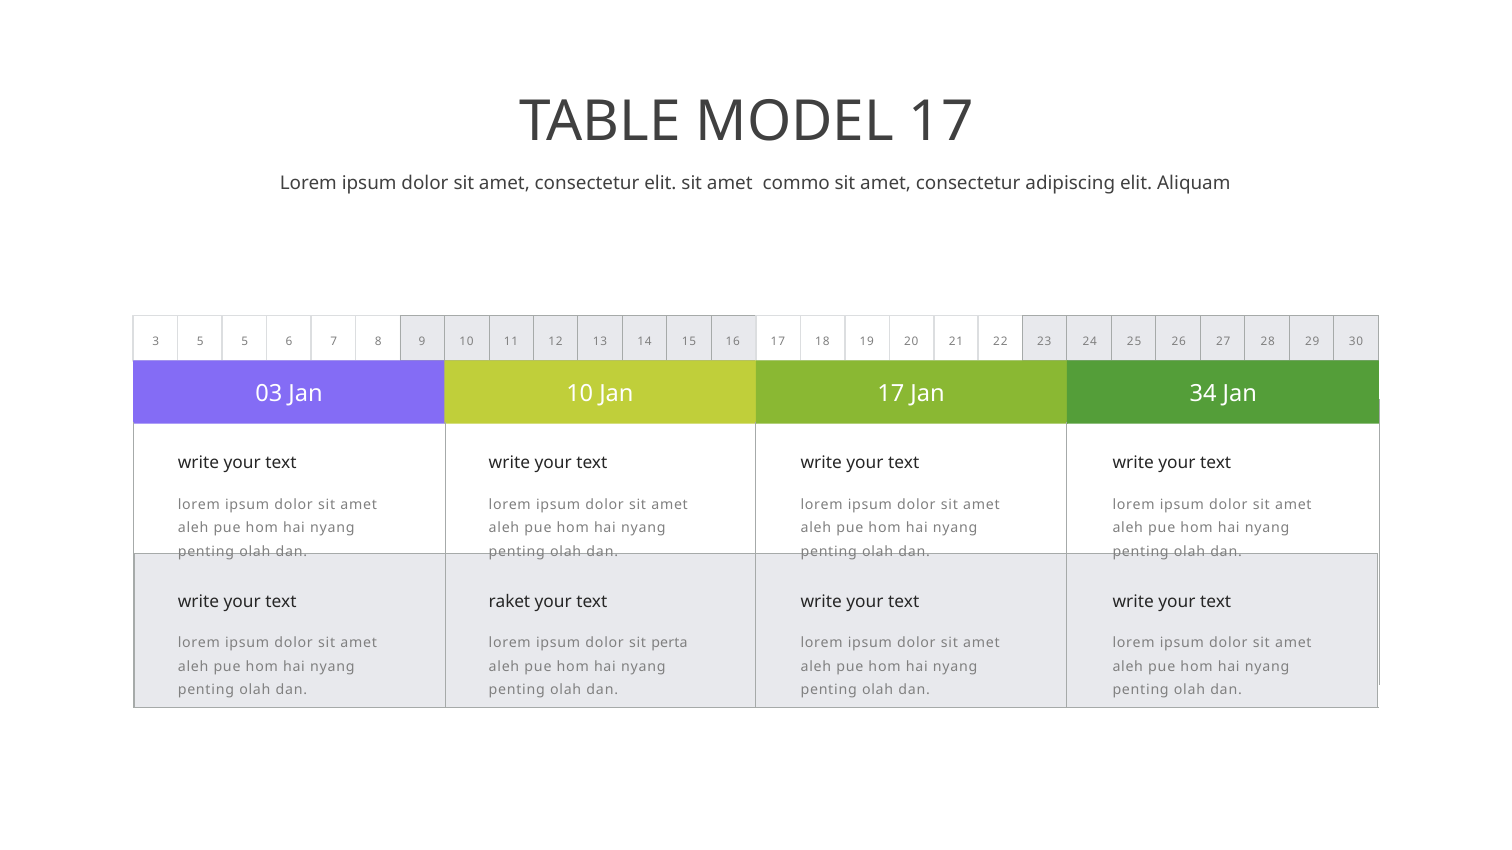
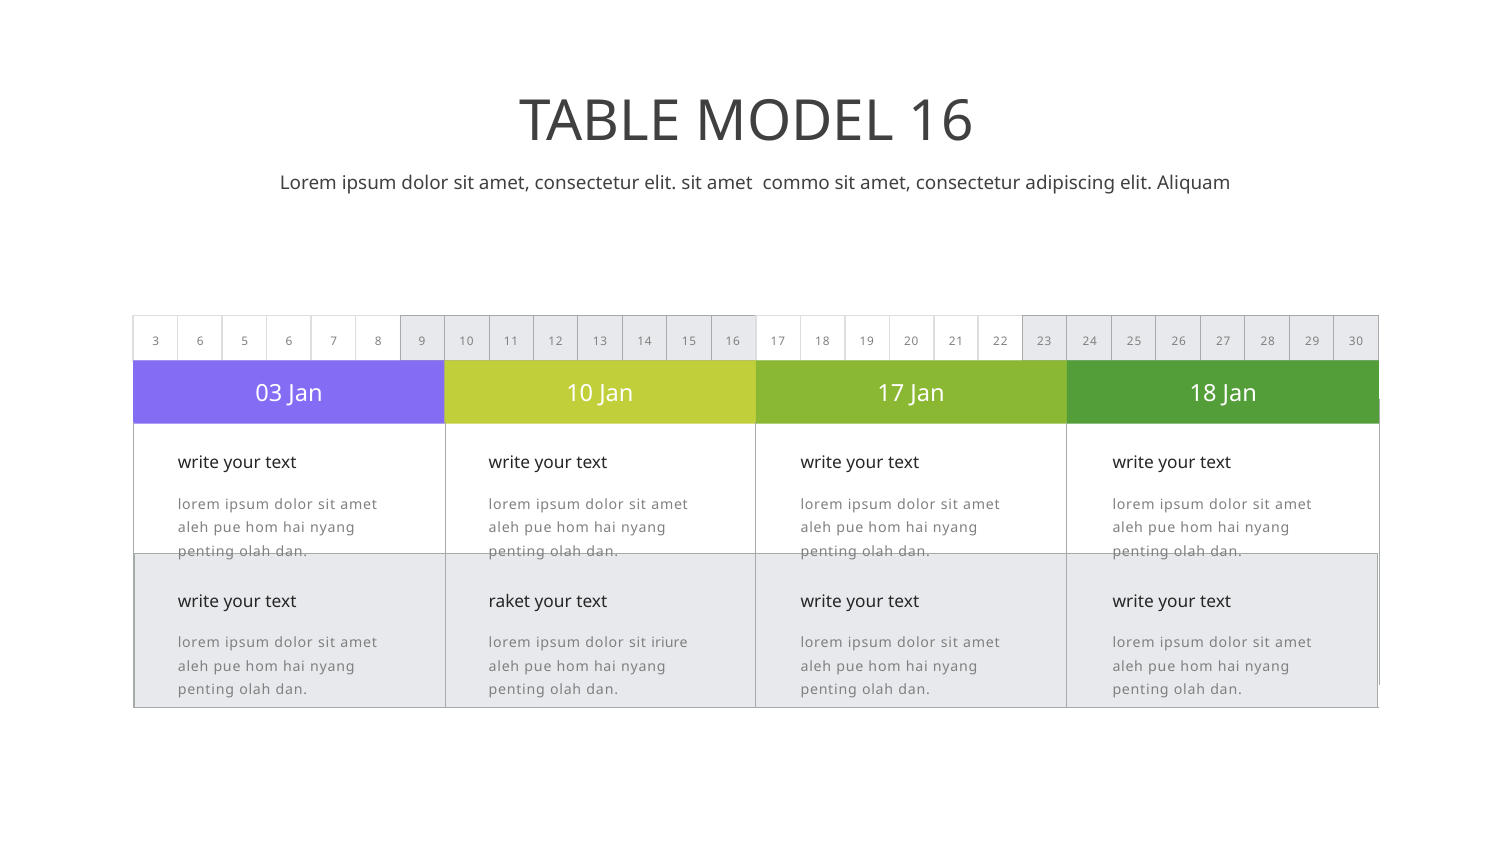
MODEL 17: 17 -> 16
3 5: 5 -> 6
Jan 34: 34 -> 18
perta: perta -> iriure
